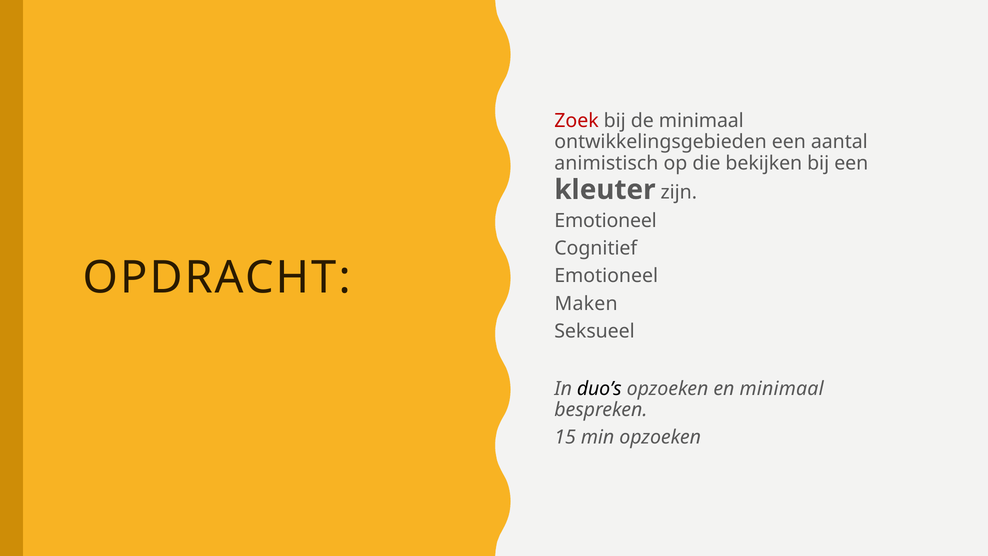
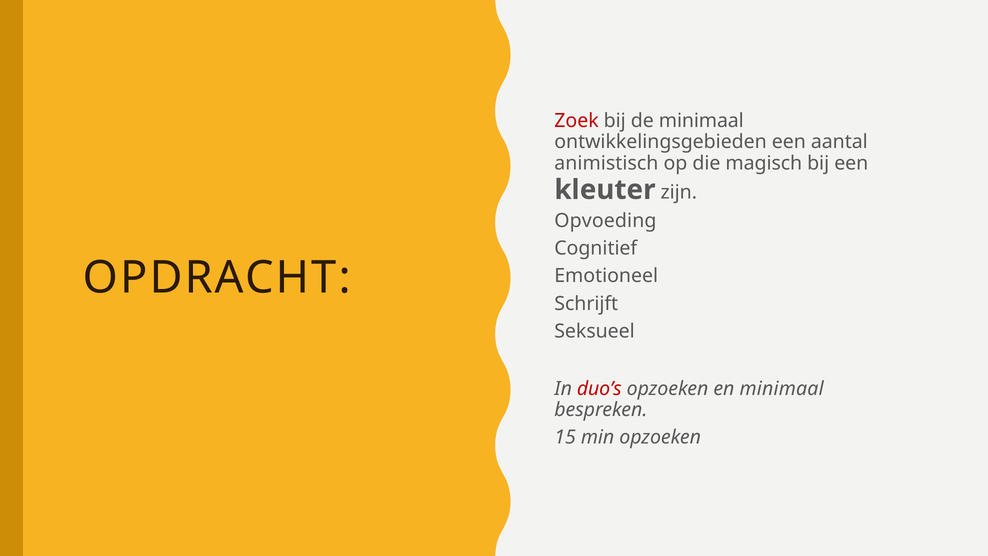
bekijken: bekijken -> magisch
Emotioneel at (606, 221): Emotioneel -> Opvoeding
Maken: Maken -> Schrijft
duo’s colour: black -> red
